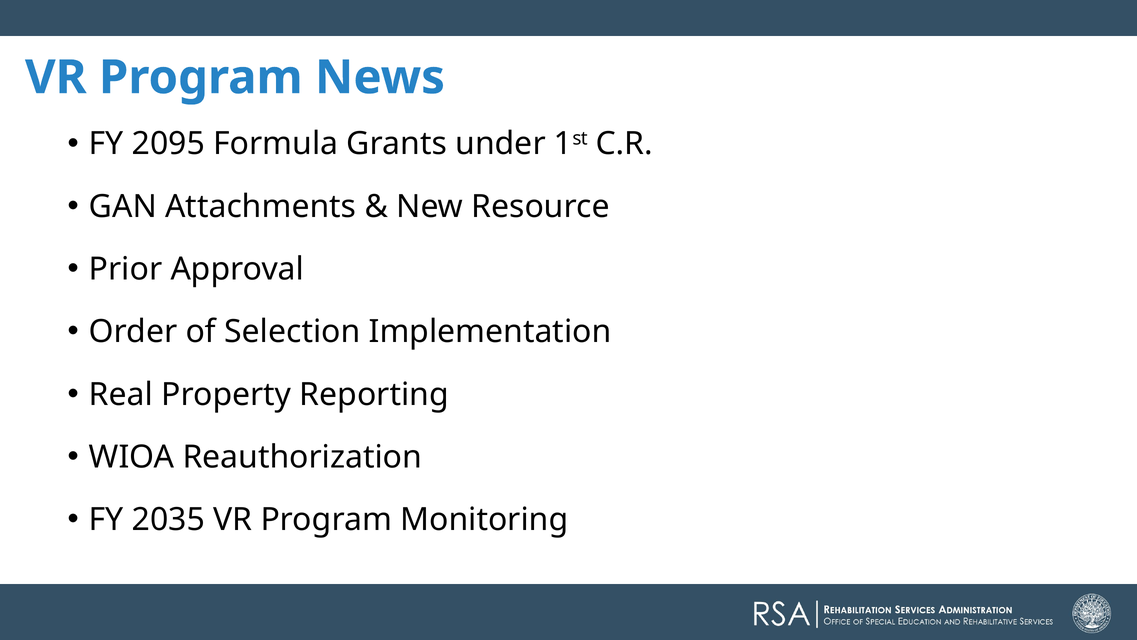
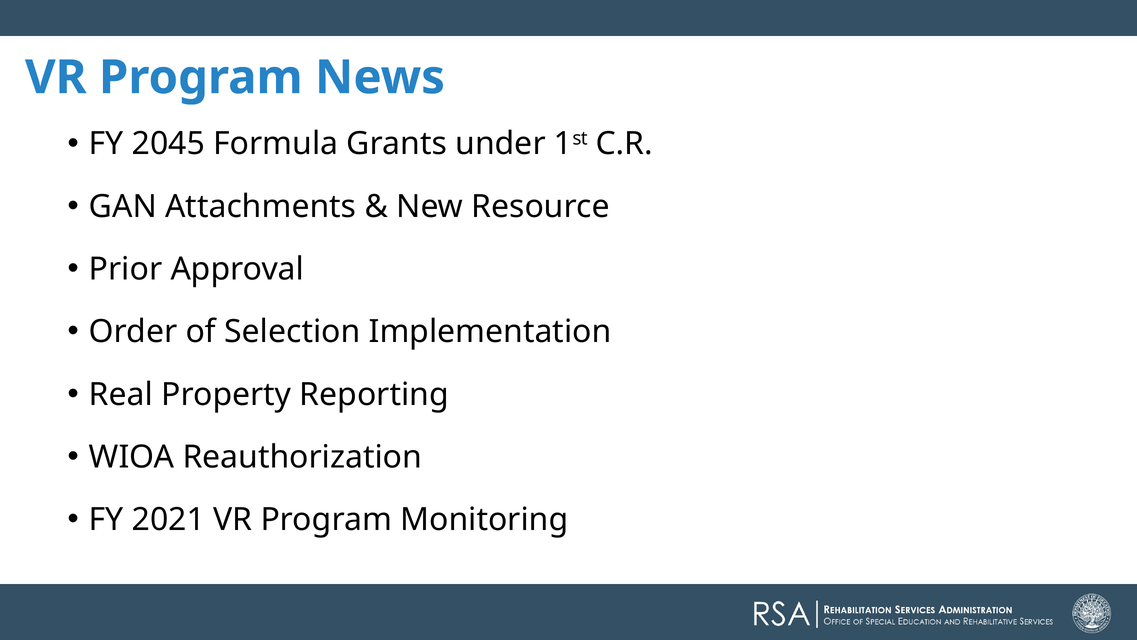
2095: 2095 -> 2045
2035: 2035 -> 2021
